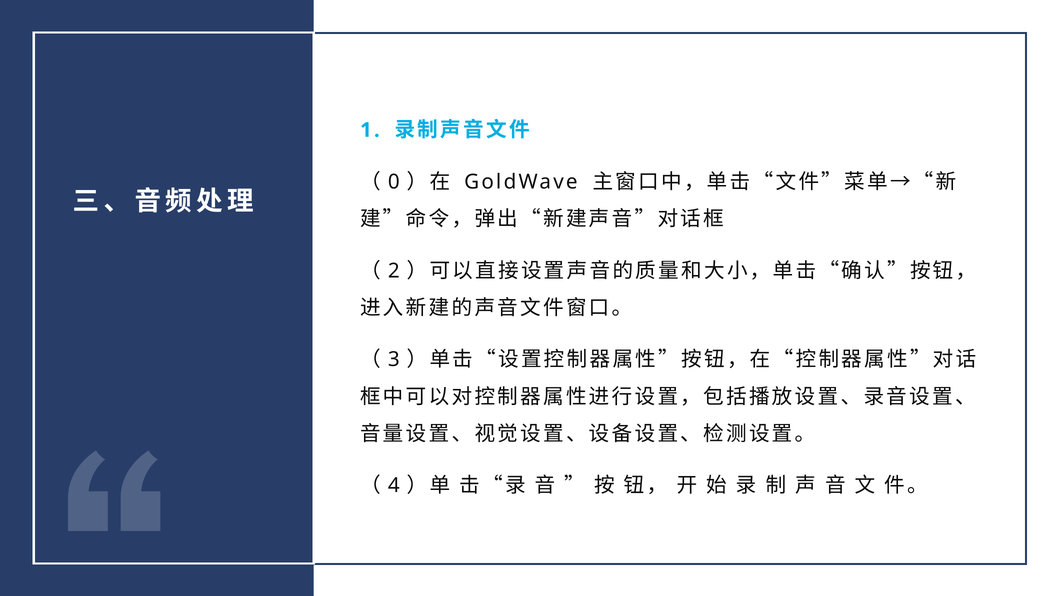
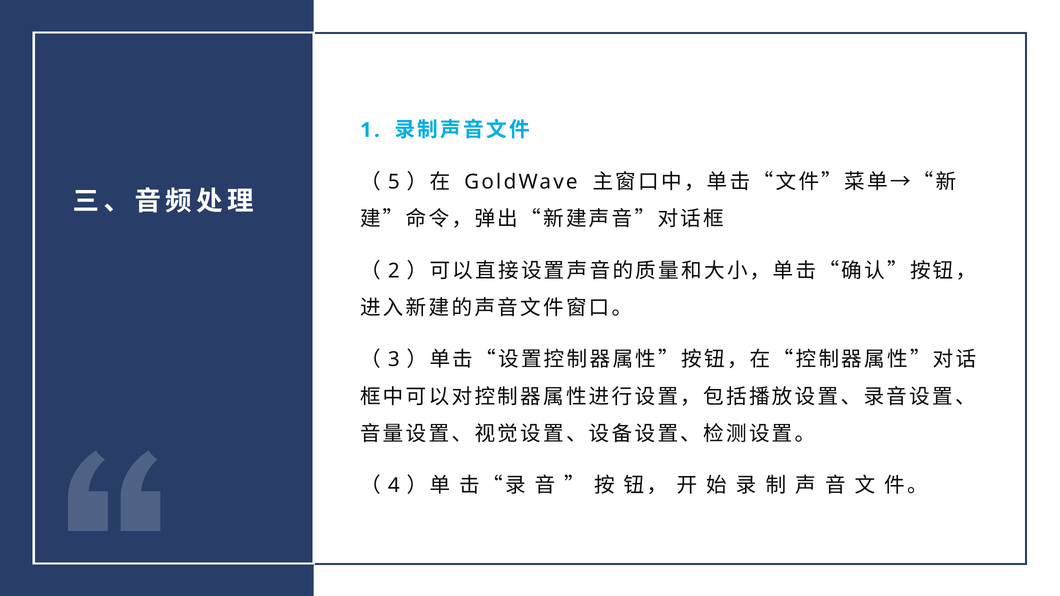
0: 0 -> 5
